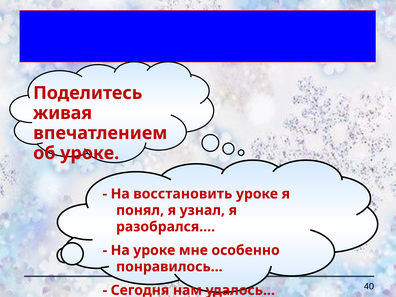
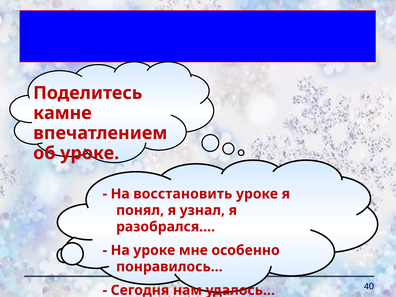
живая: живая -> камне
